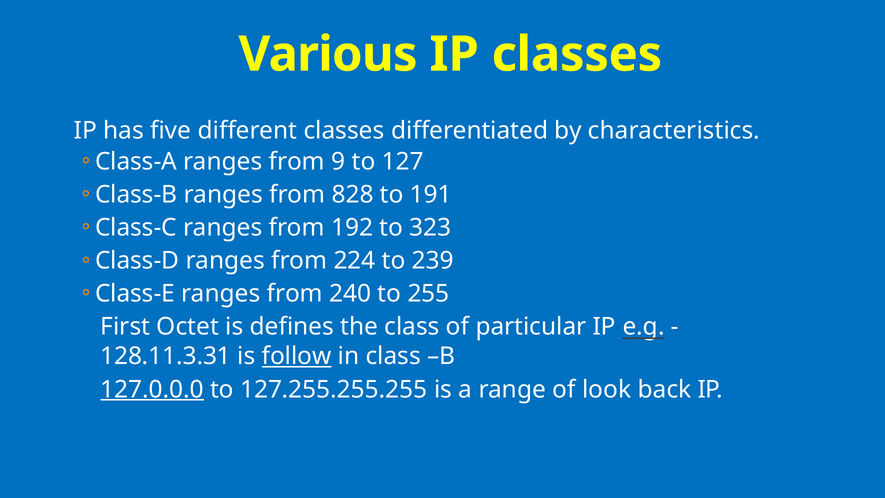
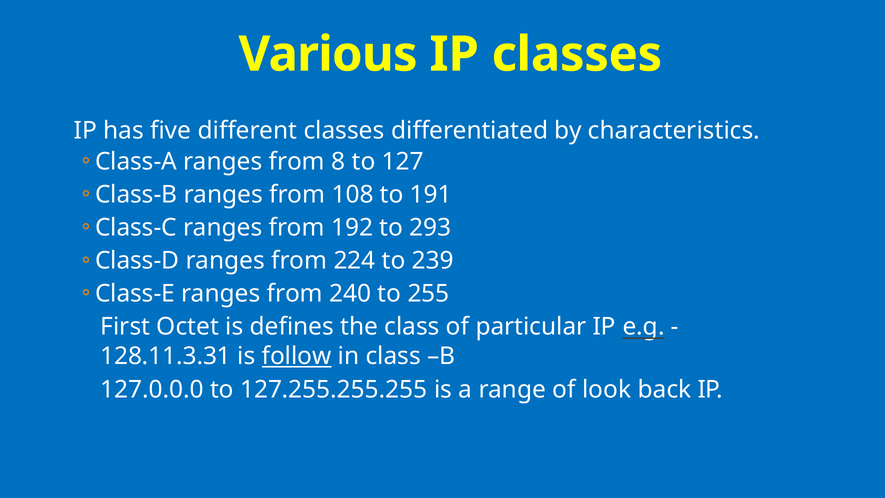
9: 9 -> 8
828: 828 -> 108
323: 323 -> 293
127.0.0.0 underline: present -> none
